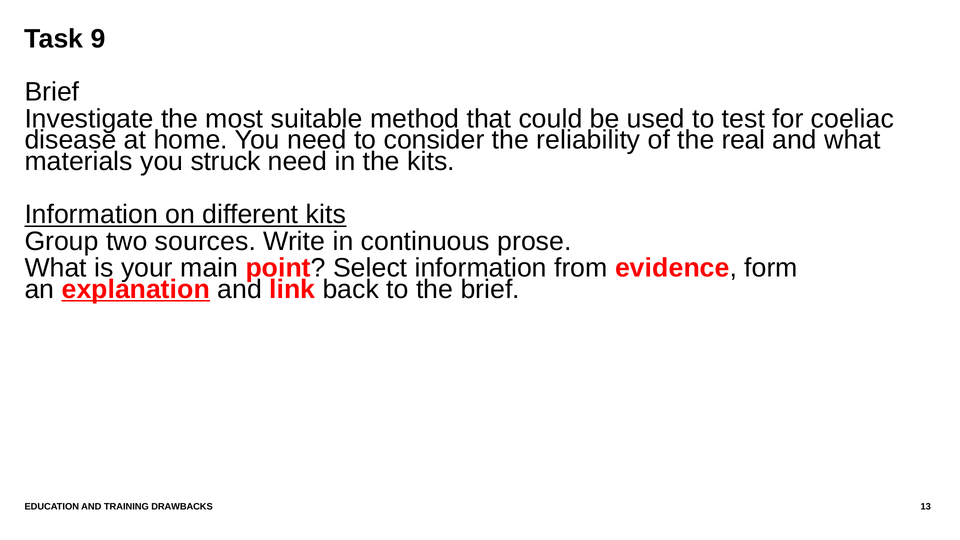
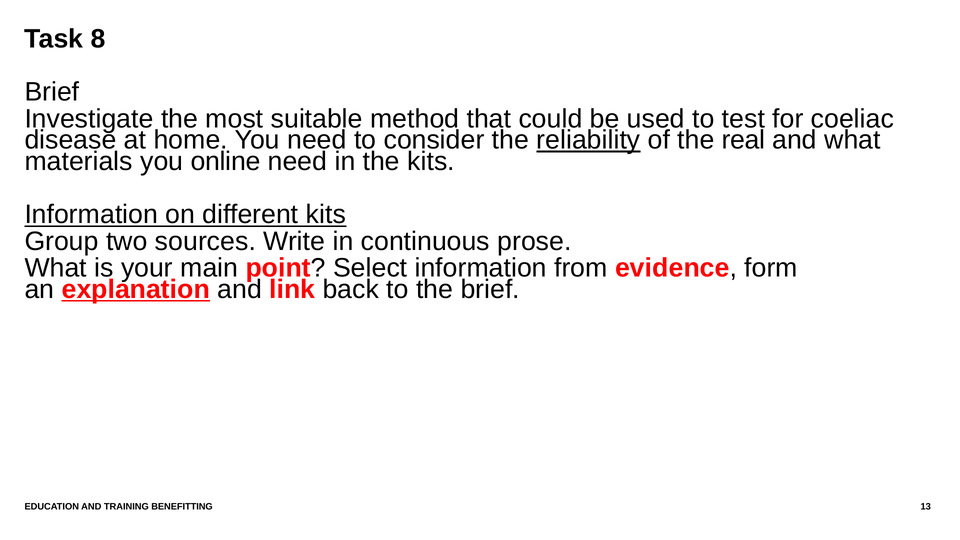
9: 9 -> 8
reliability underline: none -> present
struck: struck -> online
DRAWBACKS: DRAWBACKS -> BENEFITTING
